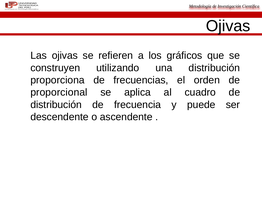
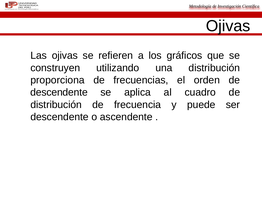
proporcional at (59, 92): proporcional -> descendente
